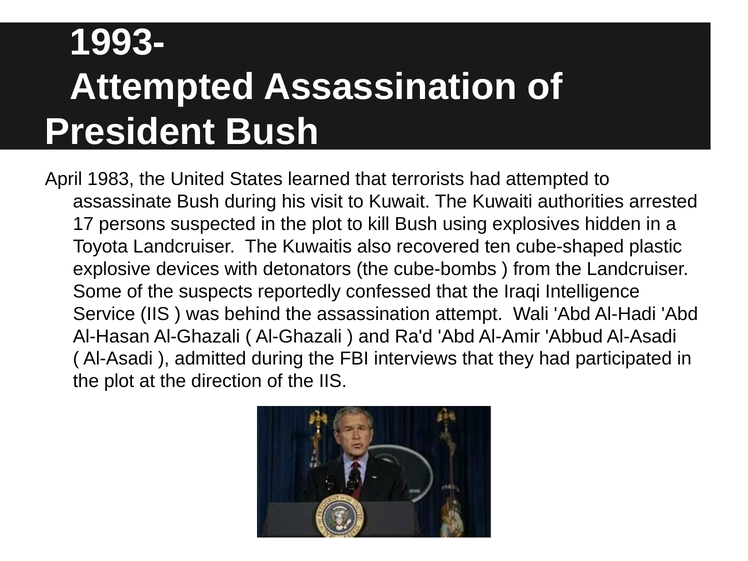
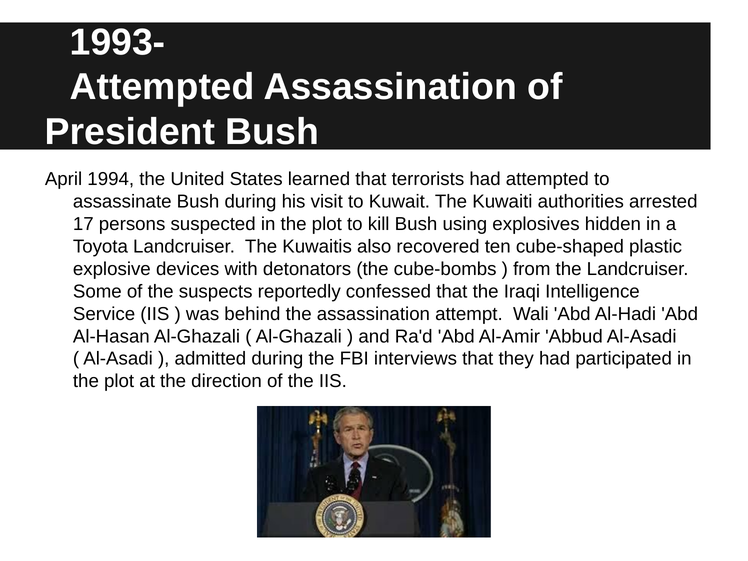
1983: 1983 -> 1994
